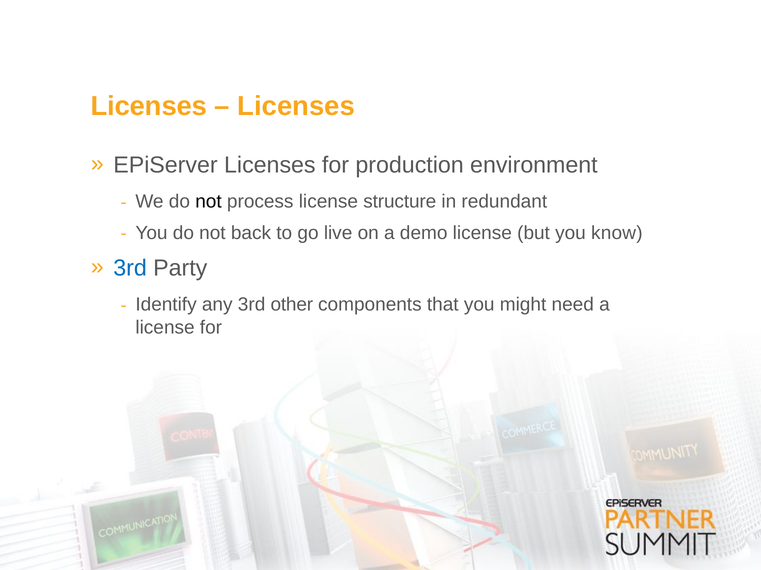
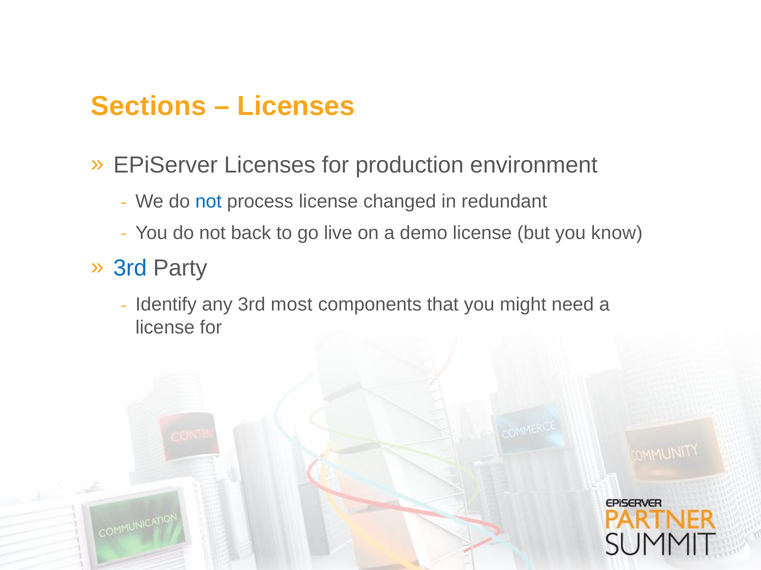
Licenses at (149, 107): Licenses -> Sections
not at (209, 202) colour: black -> blue
structure: structure -> changed
other: other -> most
